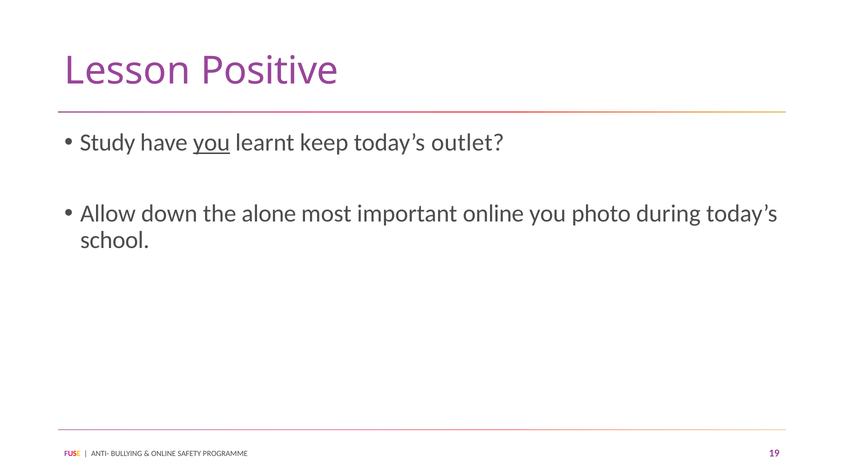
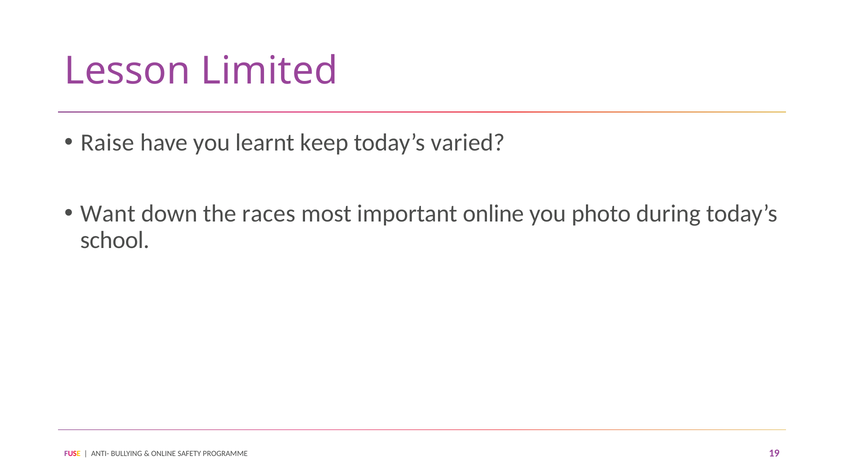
Positive: Positive -> Limited
Study: Study -> Raise
you at (212, 143) underline: present -> none
outlet: outlet -> varied
Allow: Allow -> Want
alone: alone -> races
